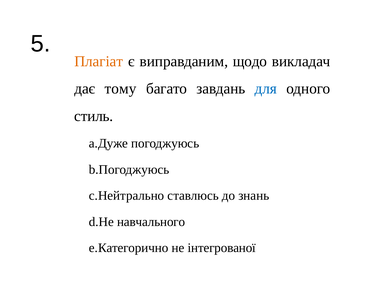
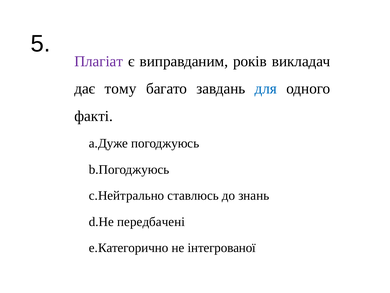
Плагіат colour: orange -> purple
щодо: щодо -> років
стиль: стиль -> факті
навчального: навчального -> передбачені
